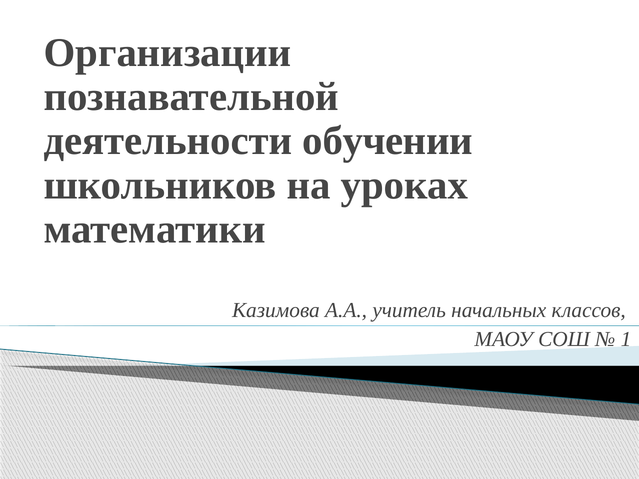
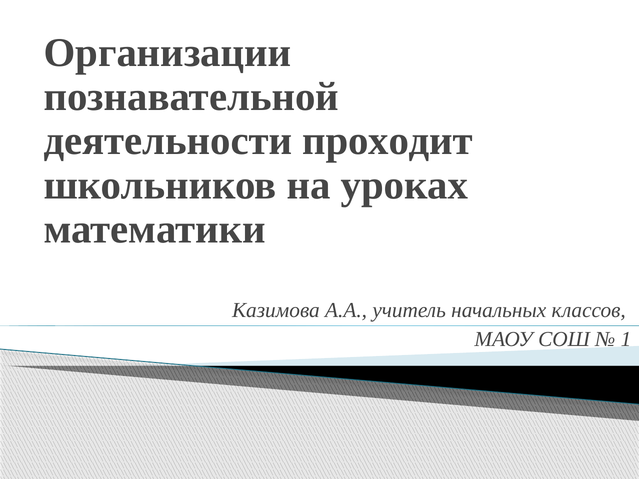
обучении: обучении -> проходит
